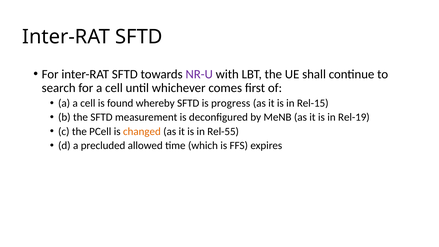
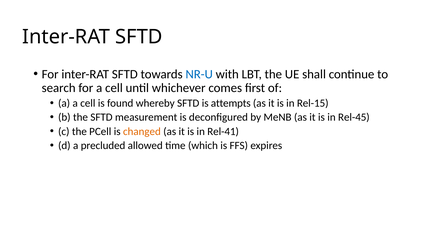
NR-U colour: purple -> blue
progress: progress -> attempts
Rel-19: Rel-19 -> Rel-45
Rel-55: Rel-55 -> Rel-41
